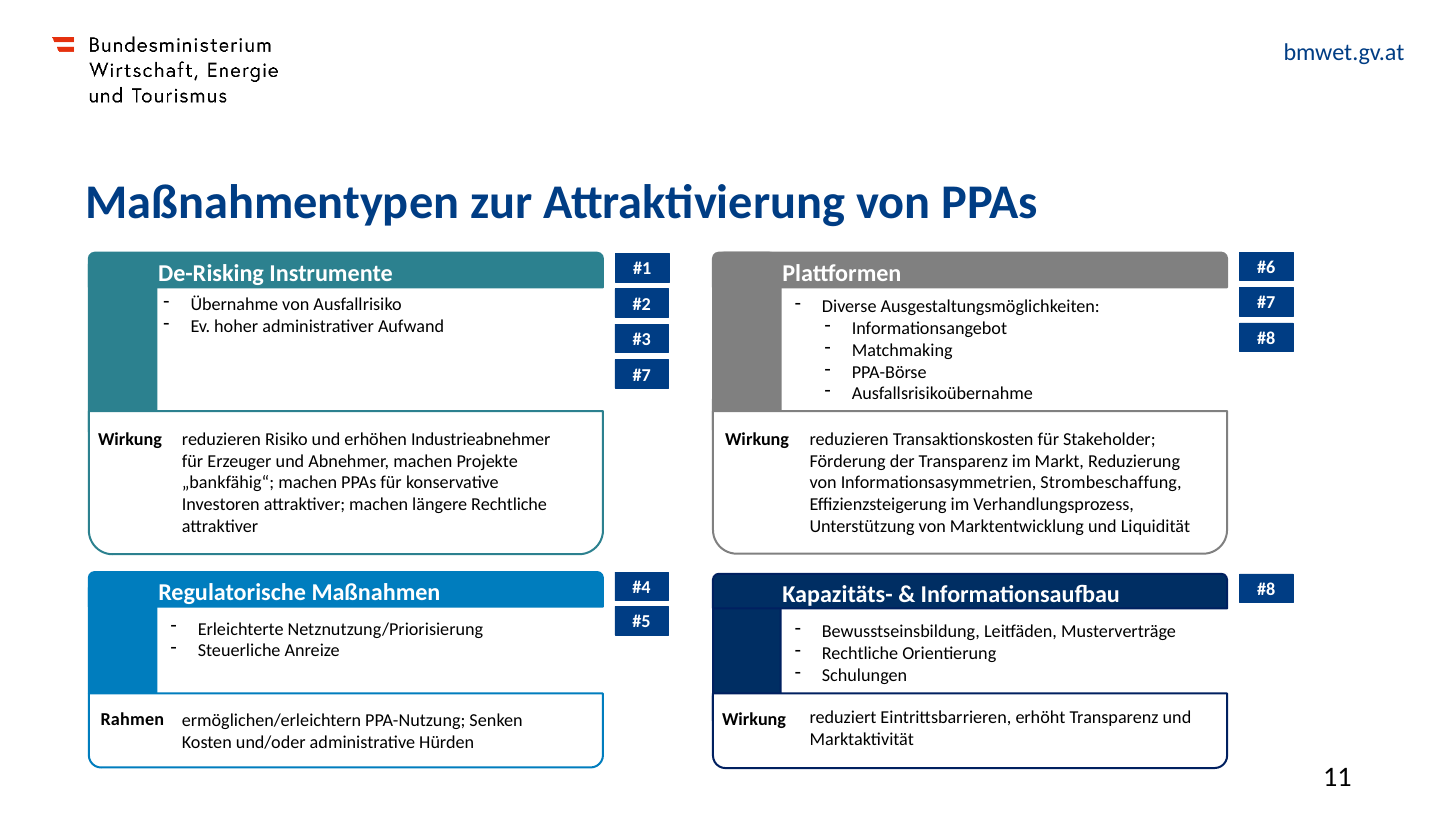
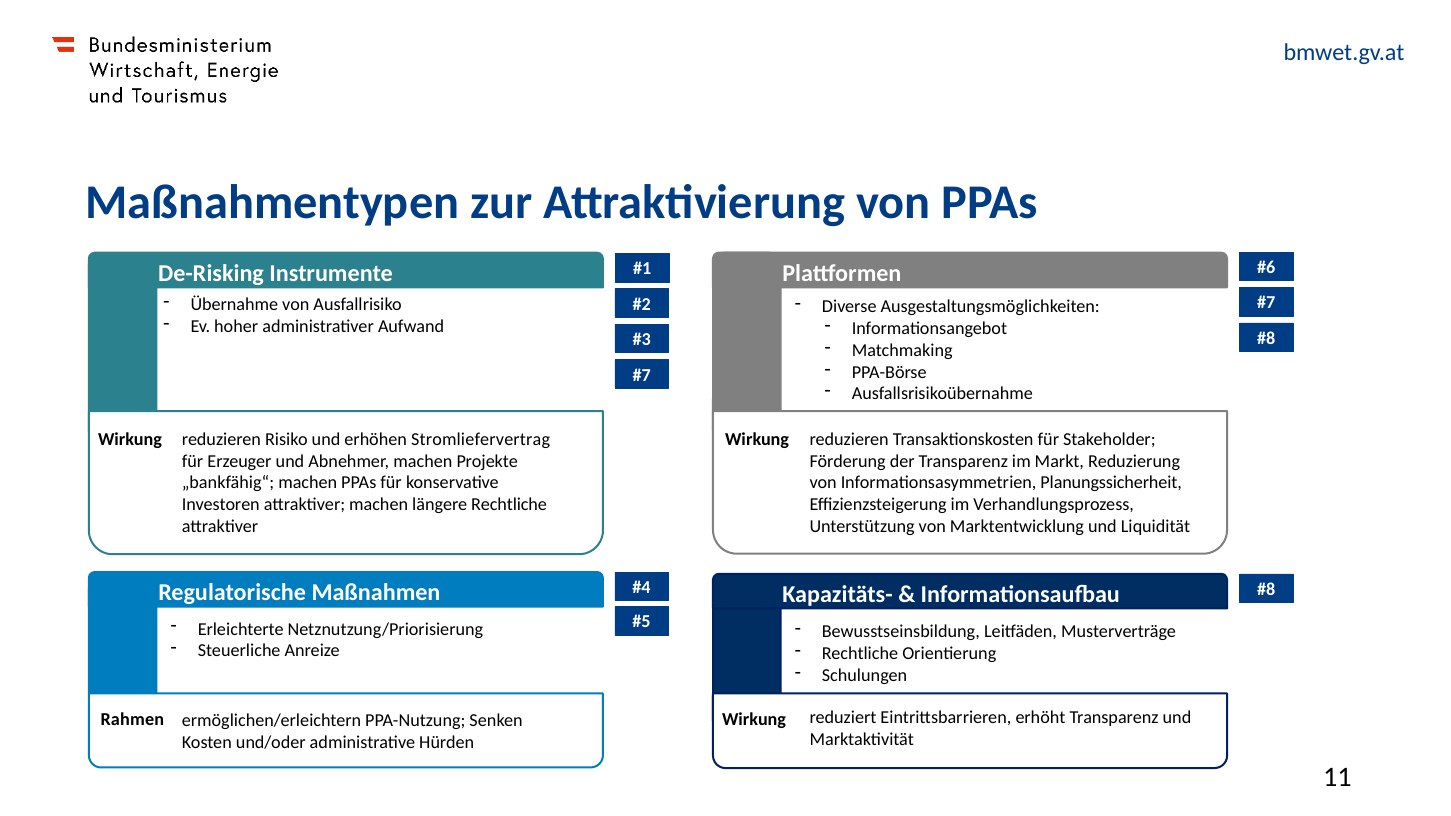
Industrieabnehmer: Industrieabnehmer -> Stromliefervertrag
Strombeschaffung: Strombeschaffung -> Planungssicherheit
